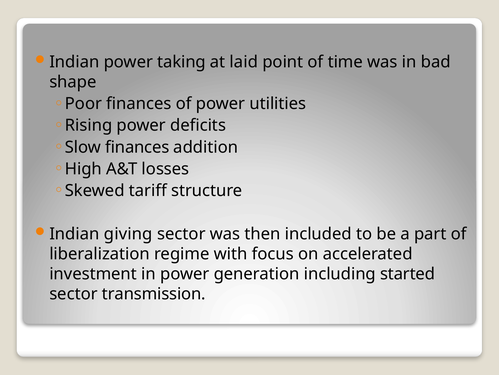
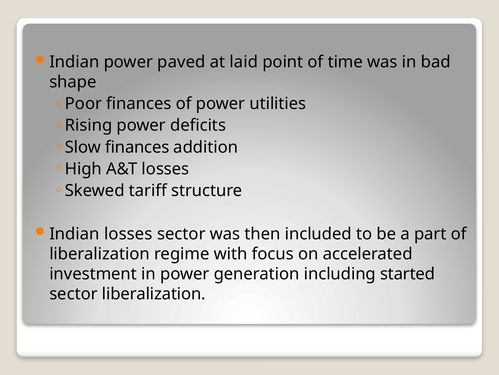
taking: taking -> paved
Indian giving: giving -> losses
sector transmission: transmission -> liberalization
